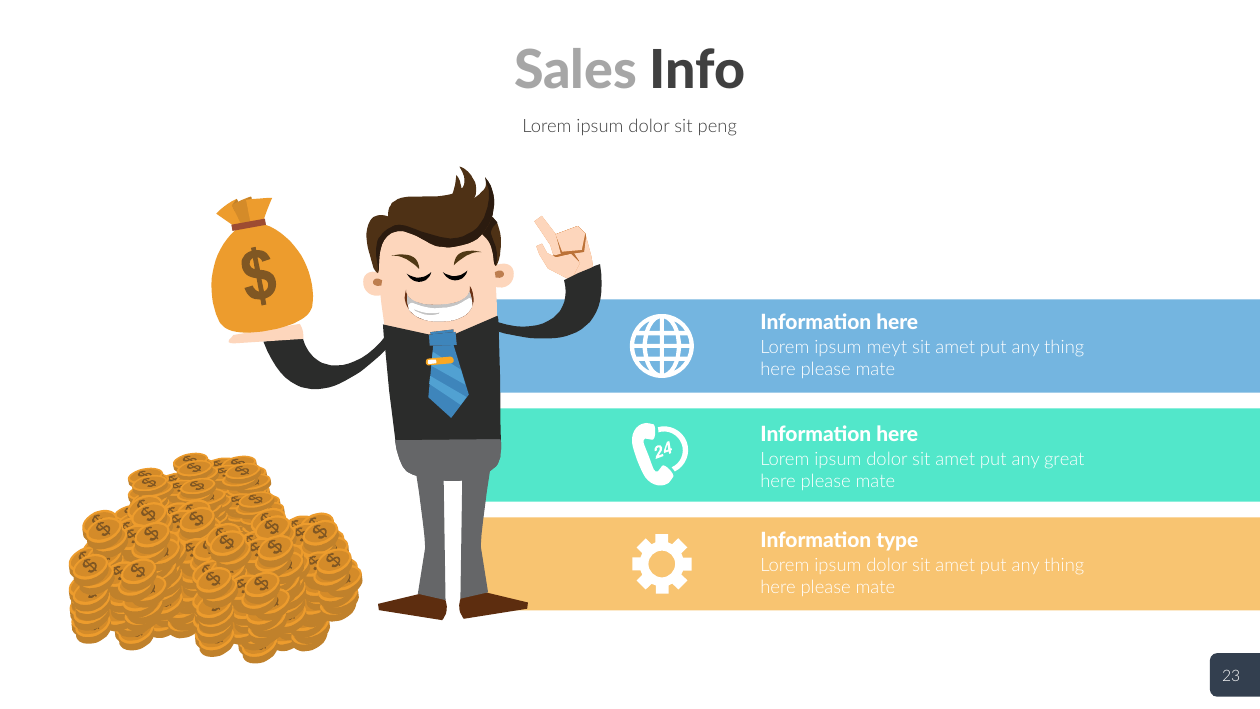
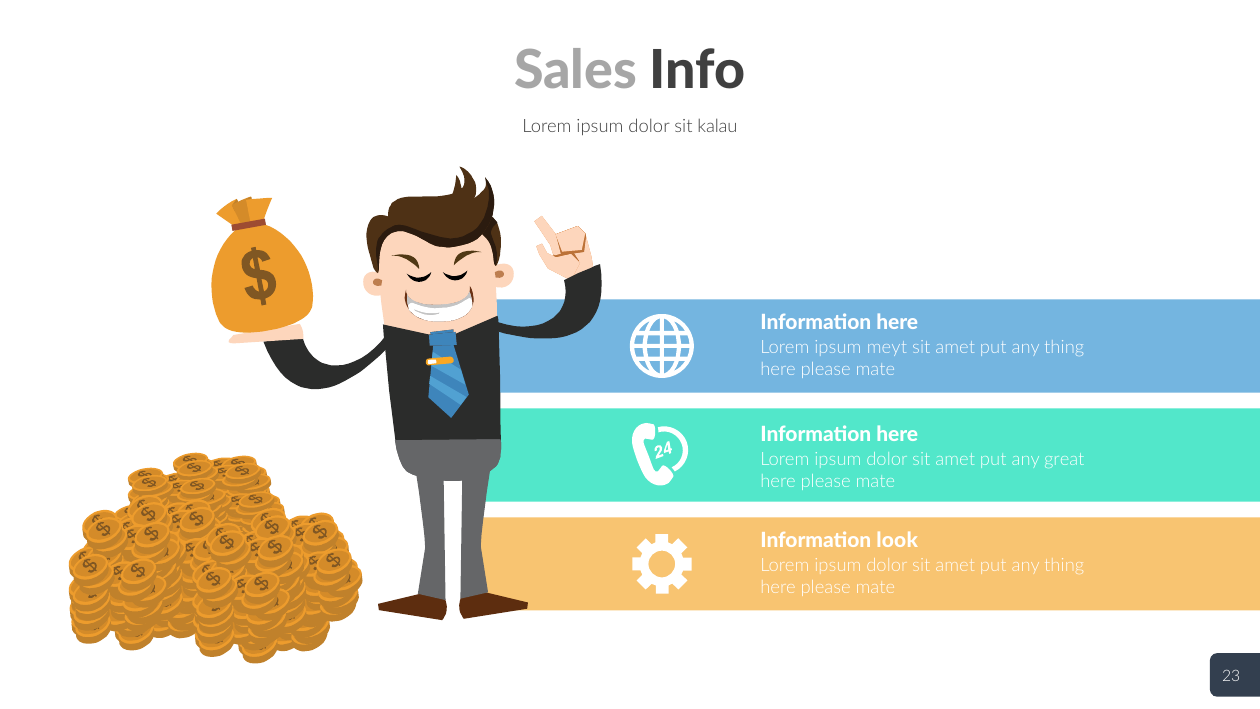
peng: peng -> kalau
type: type -> look
